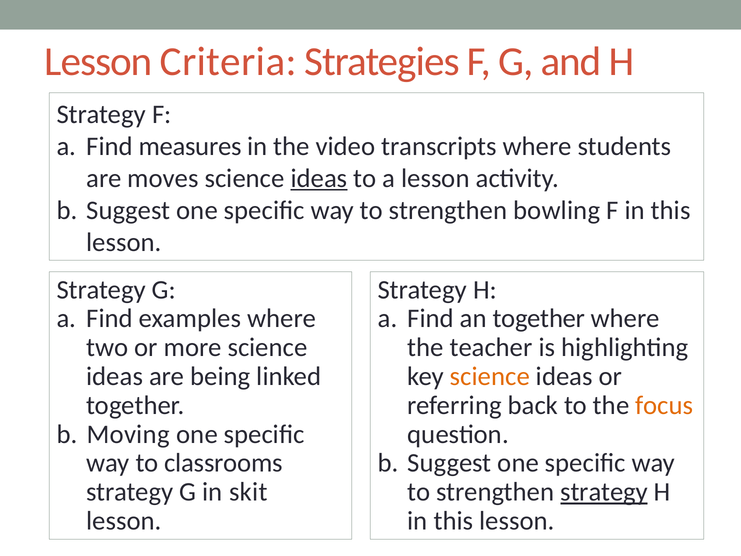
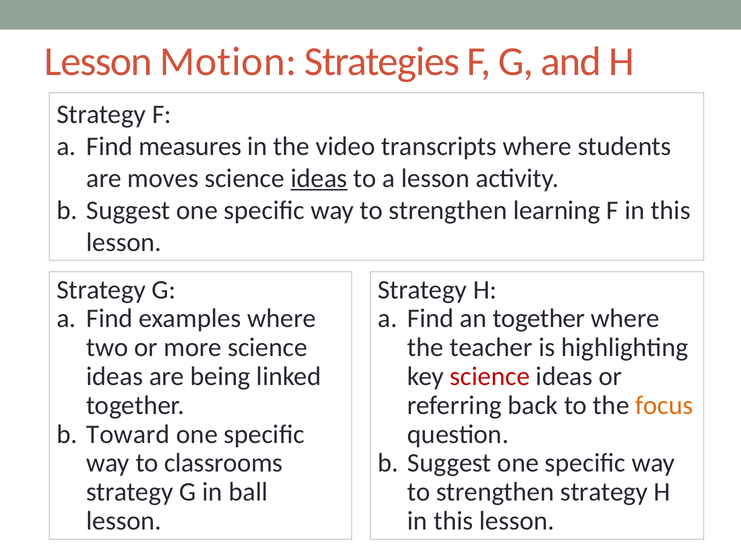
Criteria: Criteria -> Motion
bowling: bowling -> learning
science at (490, 376) colour: orange -> red
Moving: Moving -> Toward
skit: skit -> ball
strategy at (604, 492) underline: present -> none
